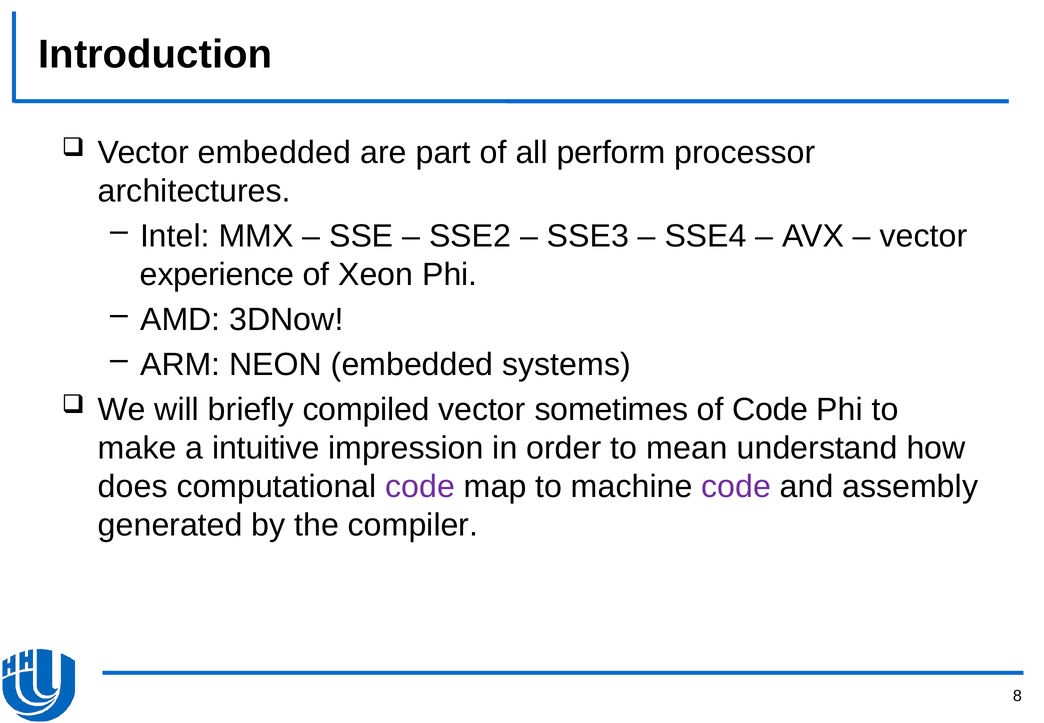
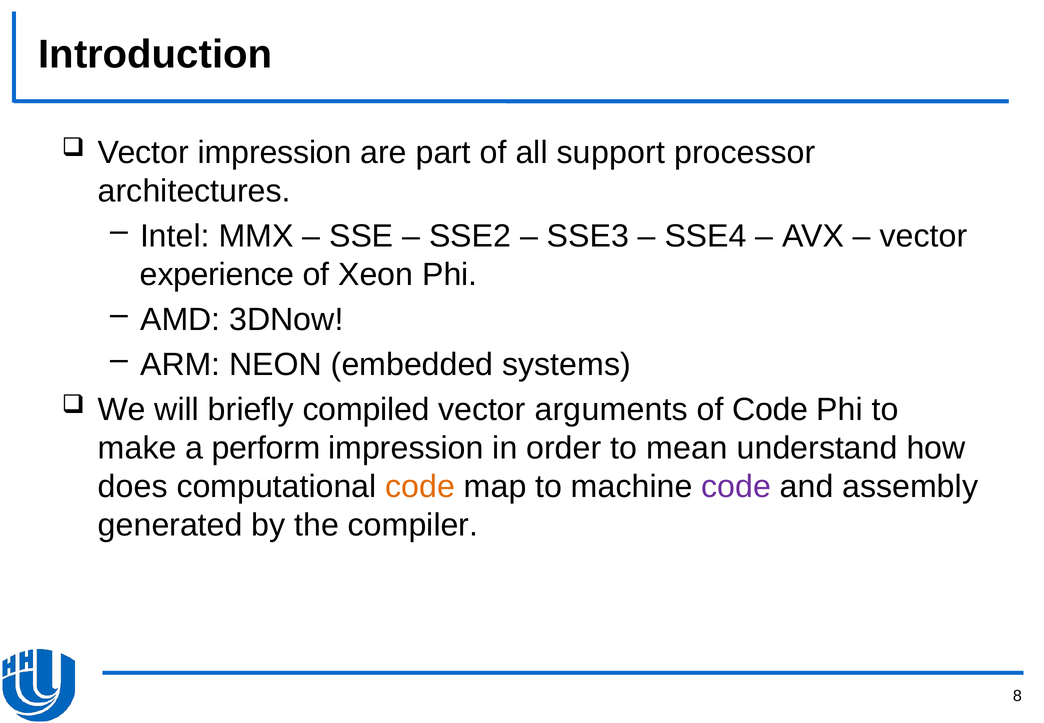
Vector embedded: embedded -> impression
perform: perform -> support
sometimes: sometimes -> arguments
intuitive: intuitive -> perform
code at (420, 487) colour: purple -> orange
